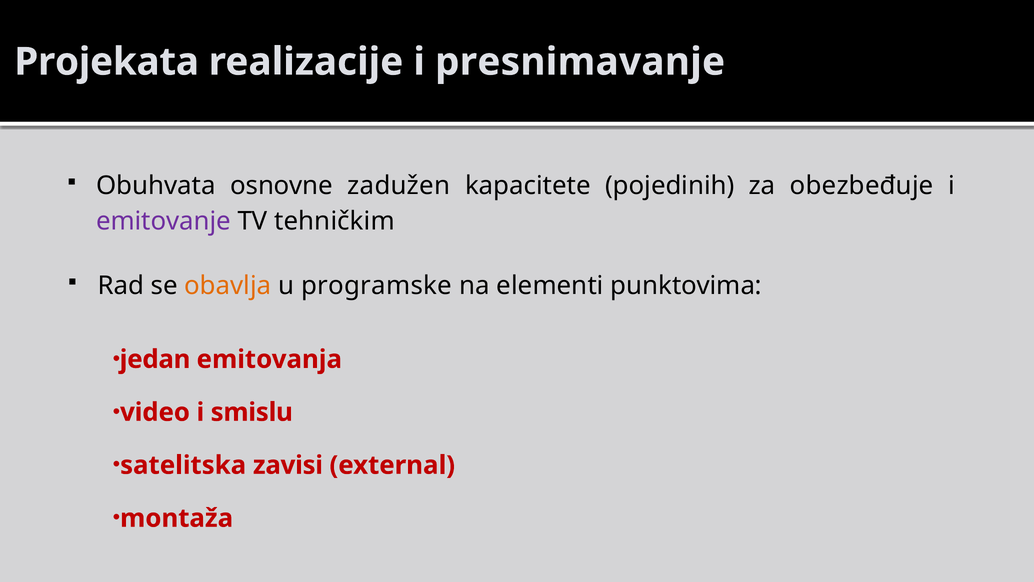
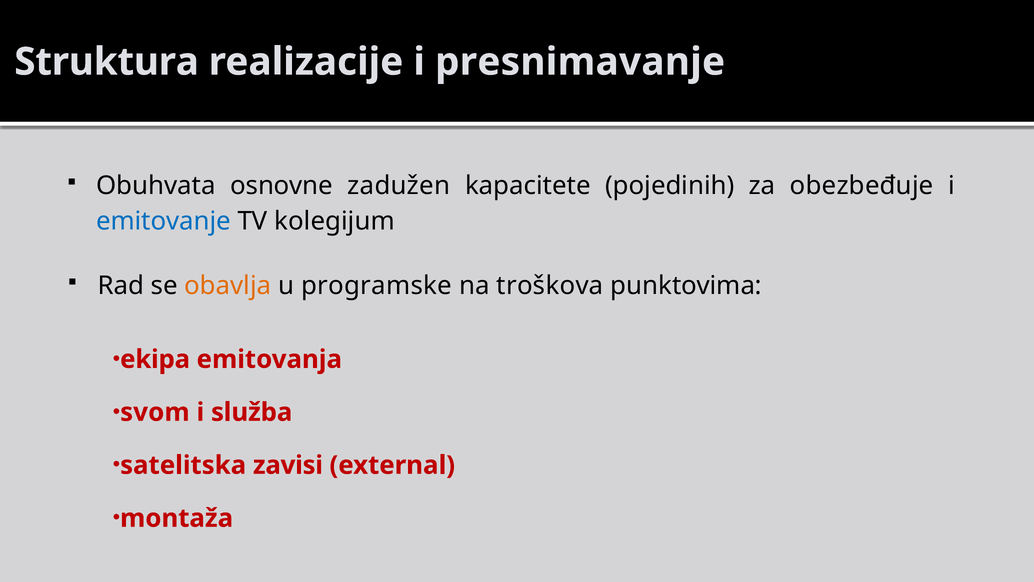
Projekata: Projekata -> Struktura
emitovanje colour: purple -> blue
tehničkim: tehničkim -> kolegijum
elementi: elementi -> troškova
jedan: jedan -> ekipa
video: video -> svom
smislu: smislu -> služba
